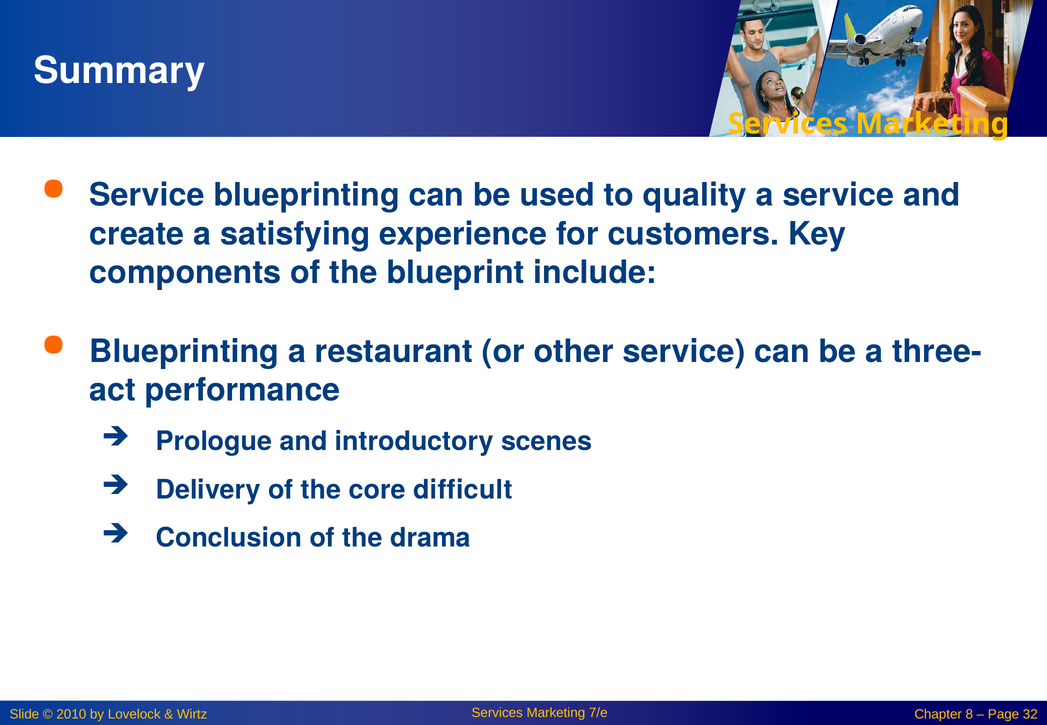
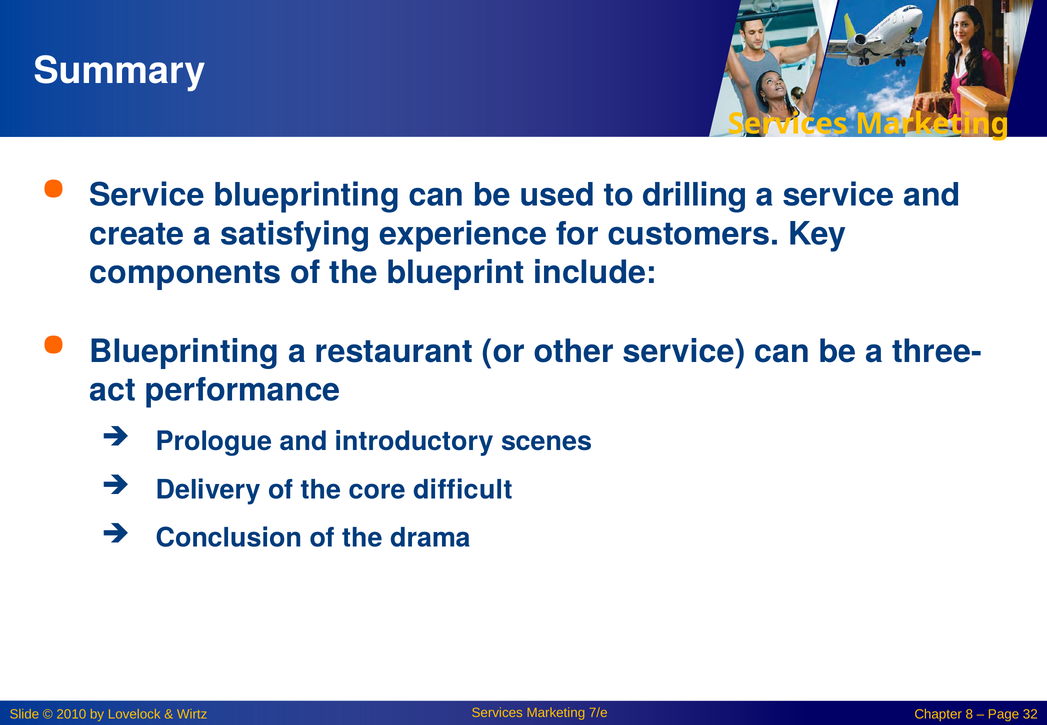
quality: quality -> drilling
